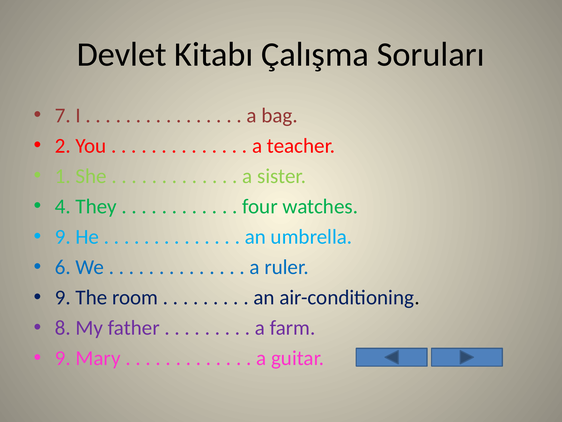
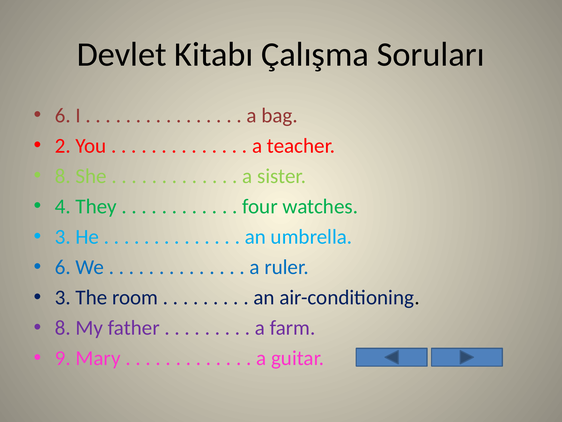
7 at (63, 115): 7 -> 6
1 at (63, 176): 1 -> 8
9 at (63, 237): 9 -> 3
9 at (63, 297): 9 -> 3
